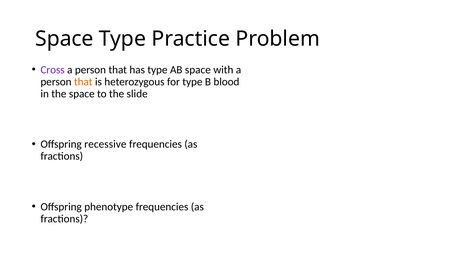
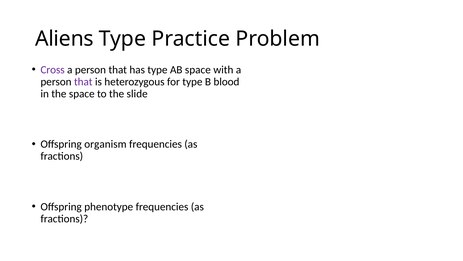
Space at (64, 39): Space -> Aliens
that at (83, 82) colour: orange -> purple
recessive: recessive -> organism
